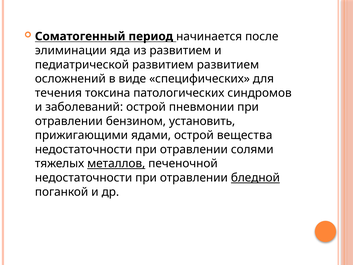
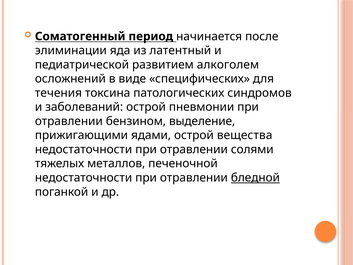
из развитием: развитием -> латентный
развитием развитием: развитием -> алкоголем
установить: установить -> выделение
металлов underline: present -> none
